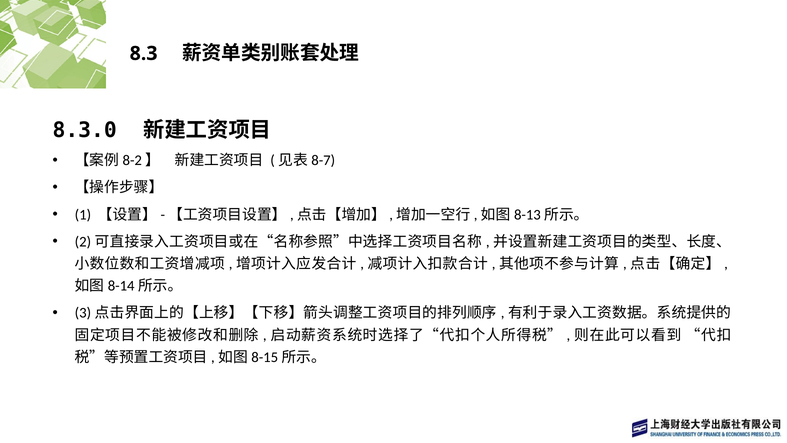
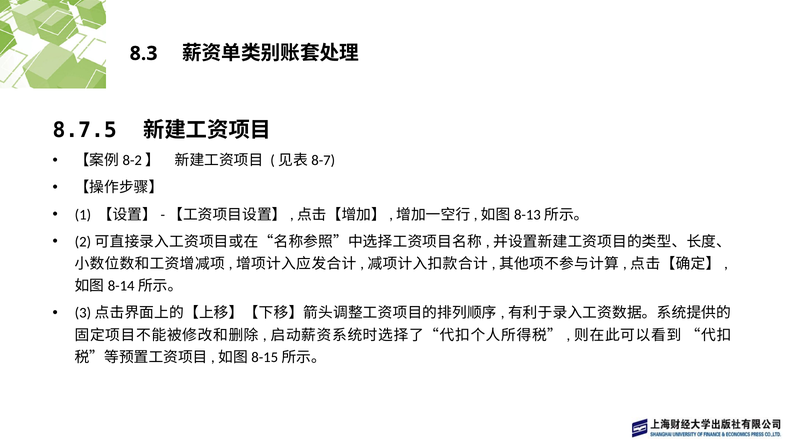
8.3.0: 8.3.0 -> 8.7.5
